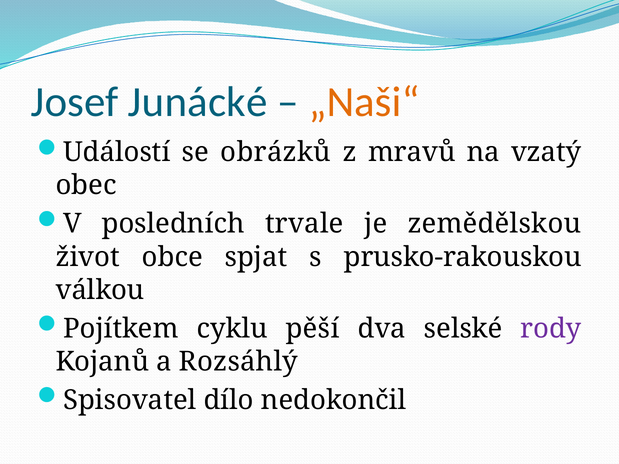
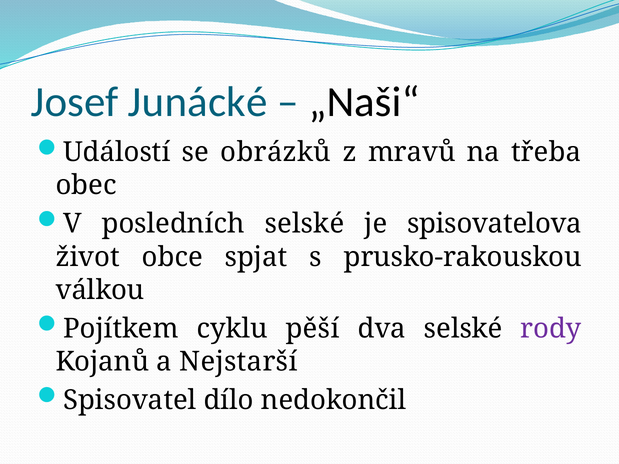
„Naši“ colour: orange -> black
vzatý: vzatý -> třeba
posledních trvale: trvale -> selské
zemědělskou: zemědělskou -> spisovatelova
Rozsáhlý: Rozsáhlý -> Nejstarší
